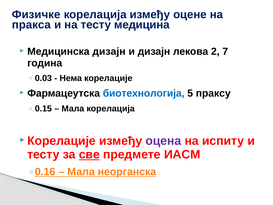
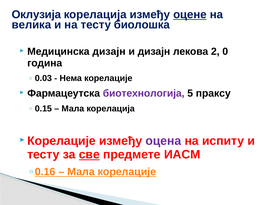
Физичке: Физичке -> Оклузија
оцене underline: none -> present
пракса: пракса -> велика
медицина: медицина -> биолошка
7: 7 -> 0
биотехнологија colour: blue -> purple
Мала неорганска: неорганска -> корелације
